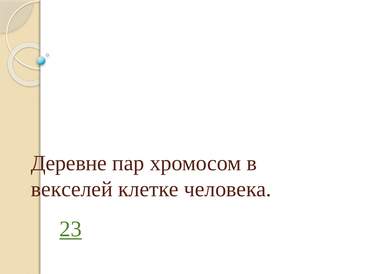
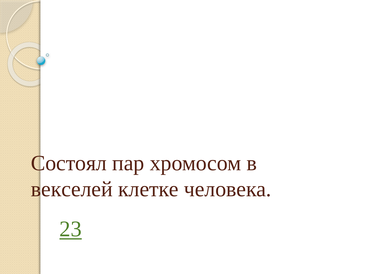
Деревне: Деревне -> Состоял
